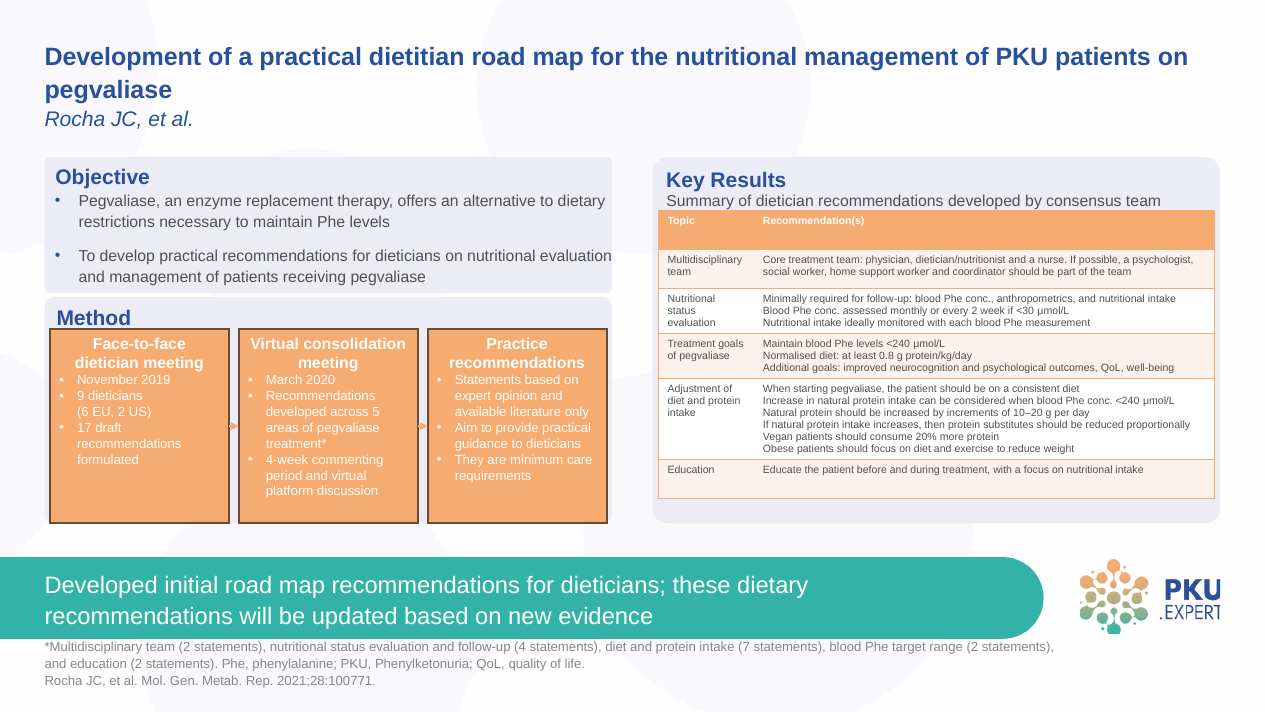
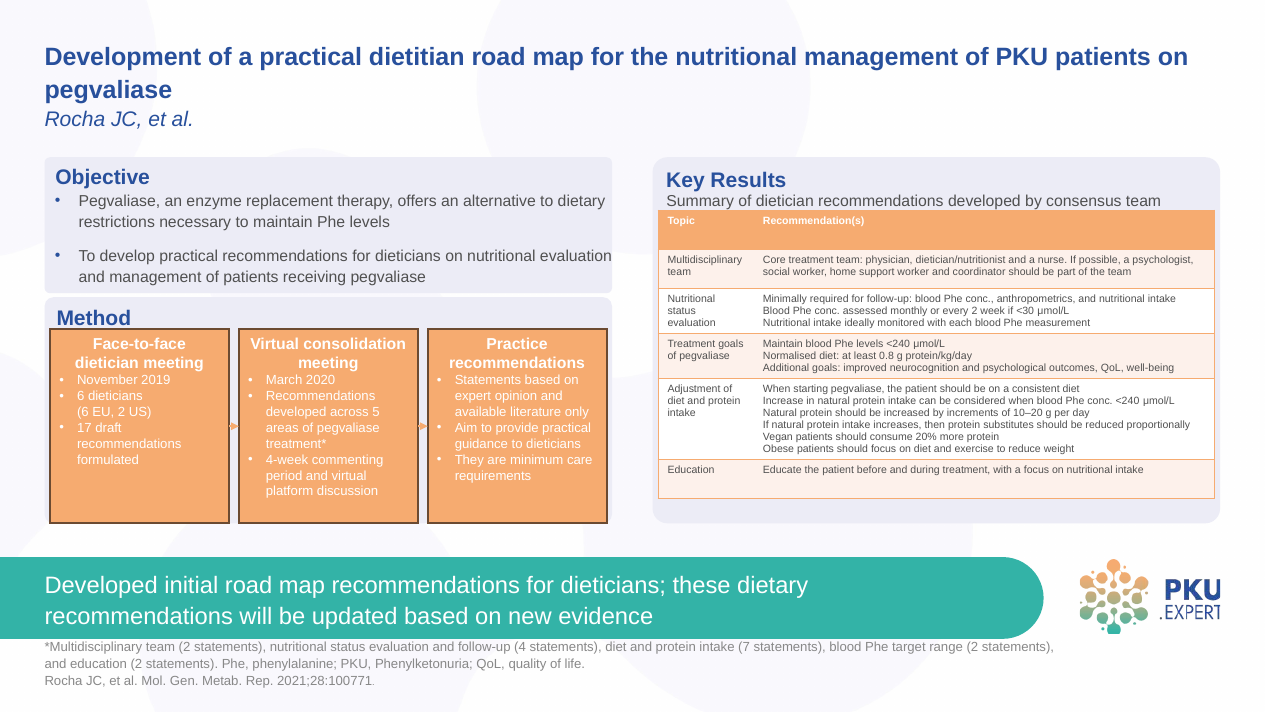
9 at (81, 396): 9 -> 6
